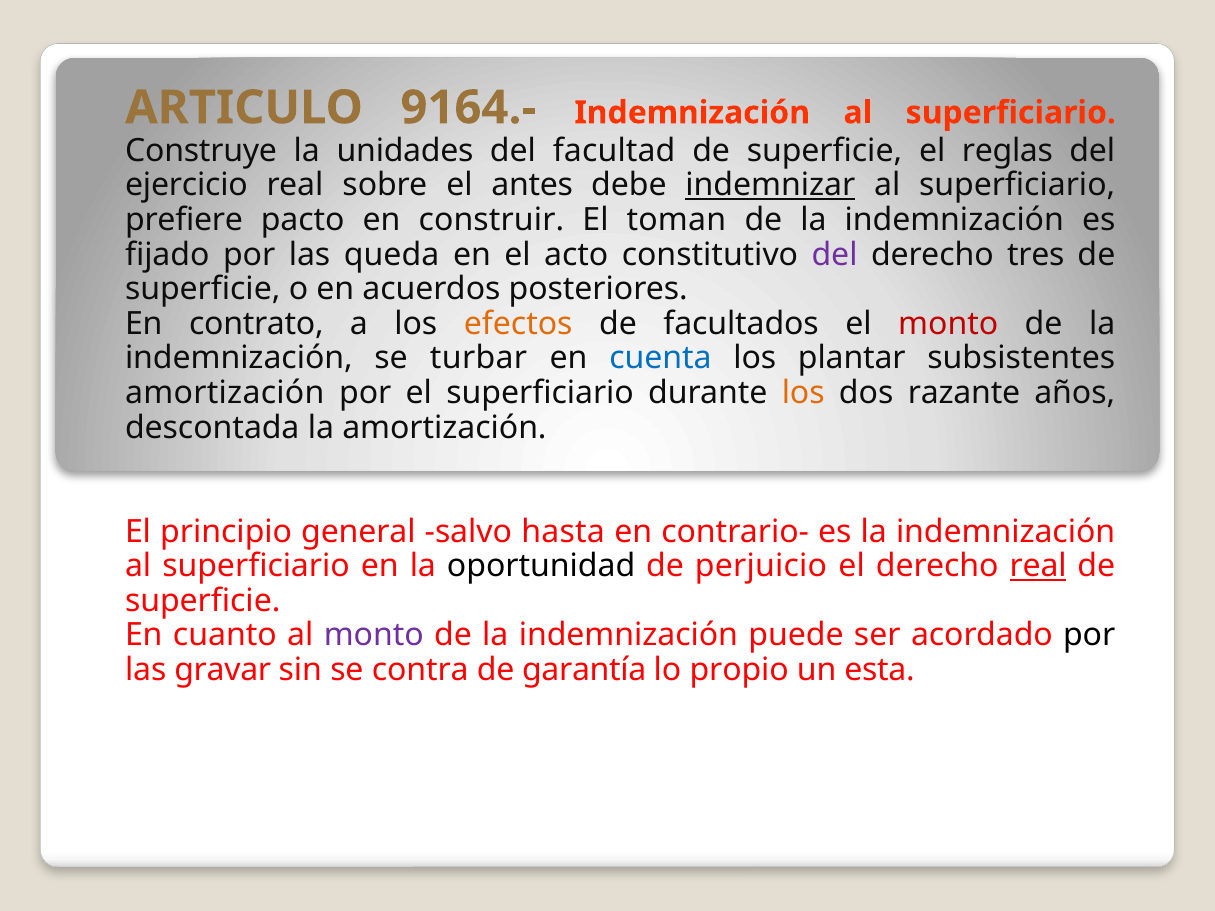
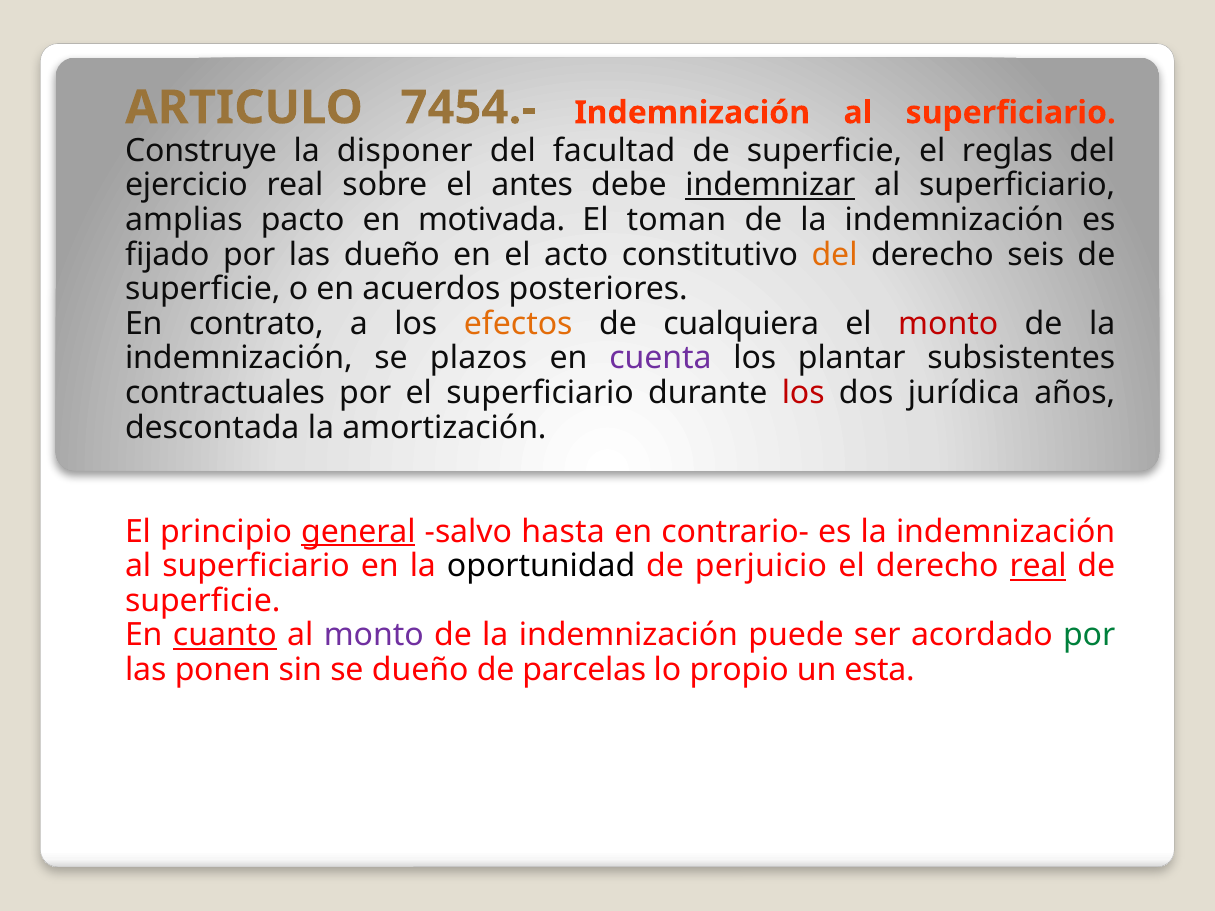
9164.-: 9164.- -> 7454.-
unidades: unidades -> disponer
prefiere: prefiere -> amplias
construir: construir -> motivada
las queda: queda -> dueño
del at (835, 255) colour: purple -> orange
tres: tres -> seis
facultados: facultados -> cualquiera
turbar: turbar -> plazos
cuenta colour: blue -> purple
amortización at (225, 393): amortización -> contractuales
los at (803, 393) colour: orange -> red
razante: razante -> jurídica
general underline: none -> present
cuanto underline: none -> present
por at (1089, 635) colour: black -> green
gravar: gravar -> ponen
se contra: contra -> dueño
garantía: garantía -> parcelas
